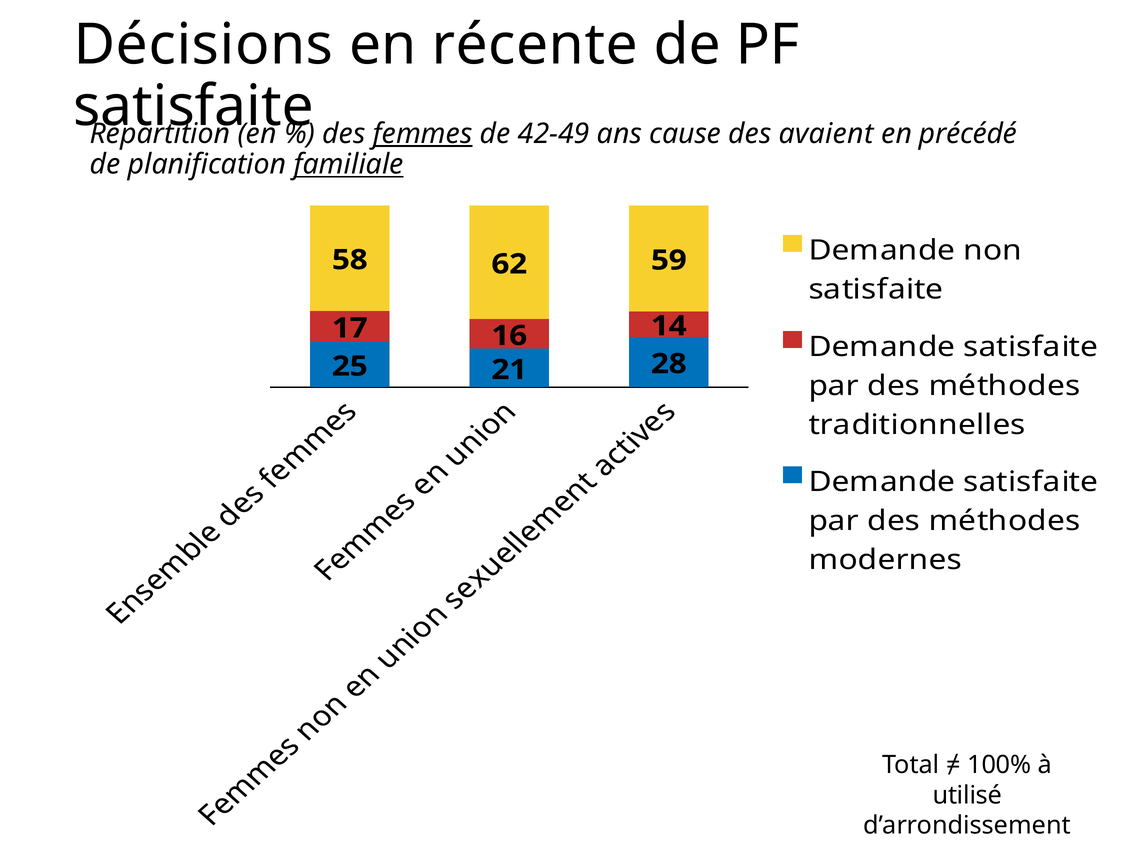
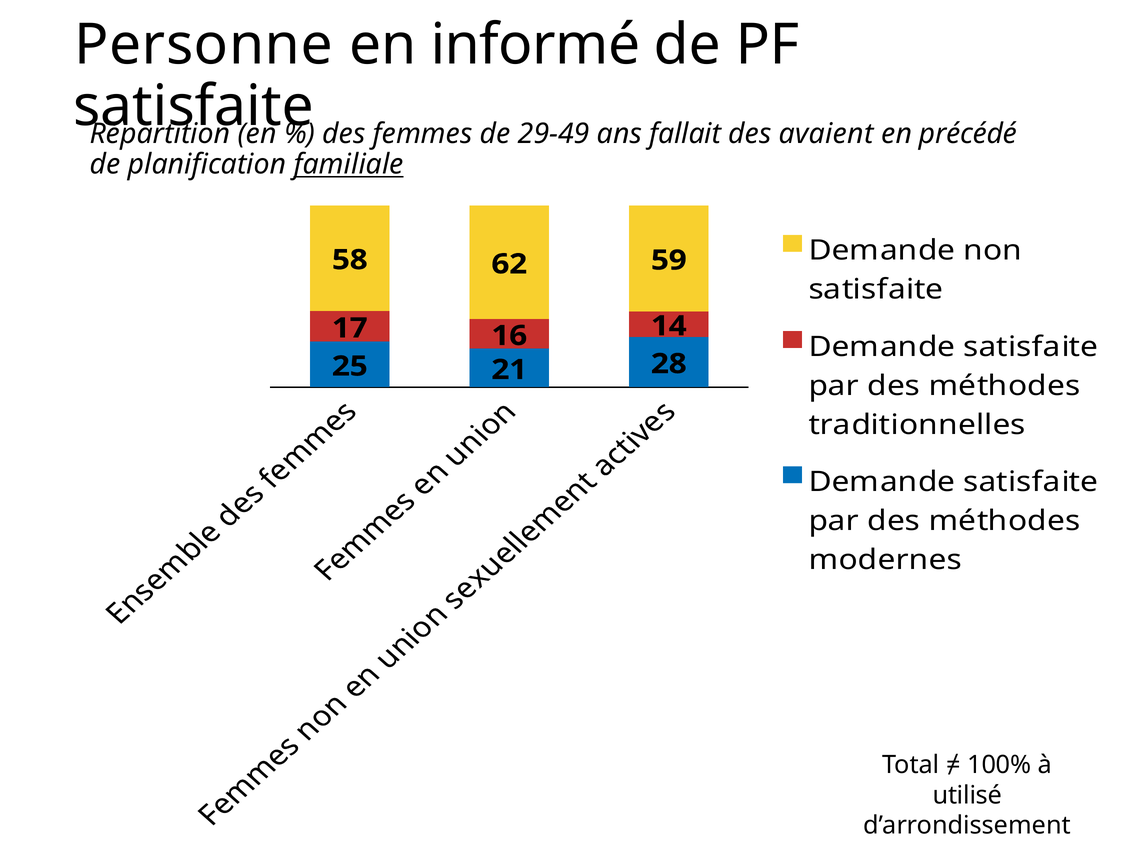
Décisions: Décisions -> Personne
récente: récente -> informé
femmes underline: present -> none
42-49: 42-49 -> 29-49
cause: cause -> fallait
